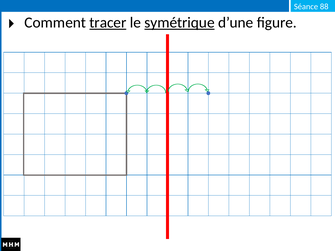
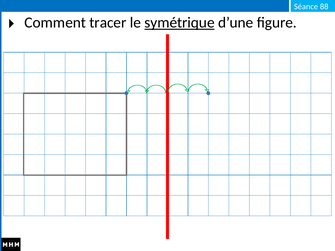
tracer underline: present -> none
